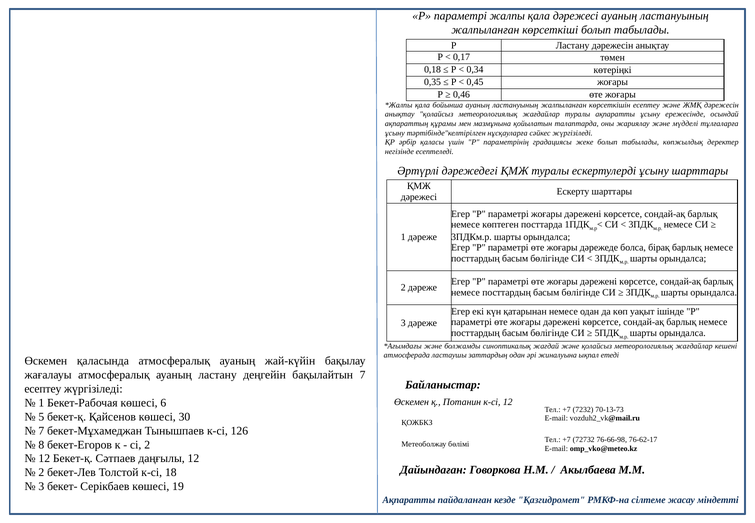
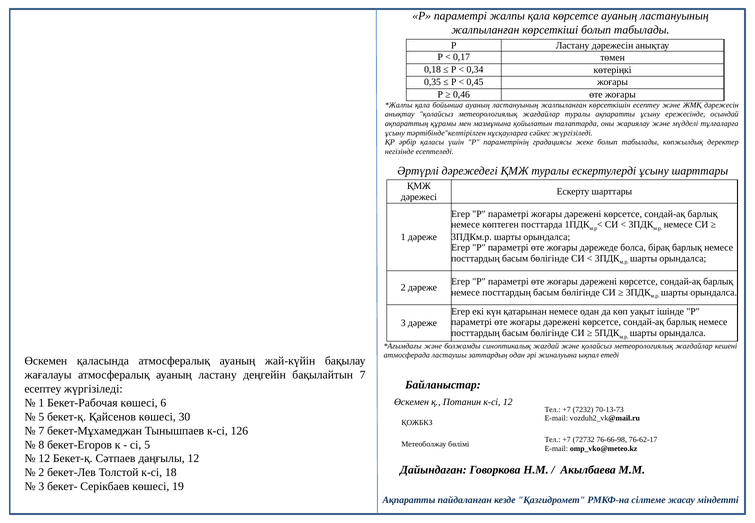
қала дәрежесі: дәрежесі -> көрсетсе
сі 2: 2 -> 5
